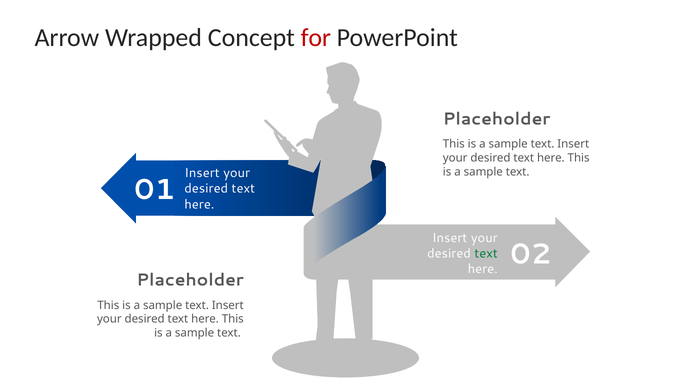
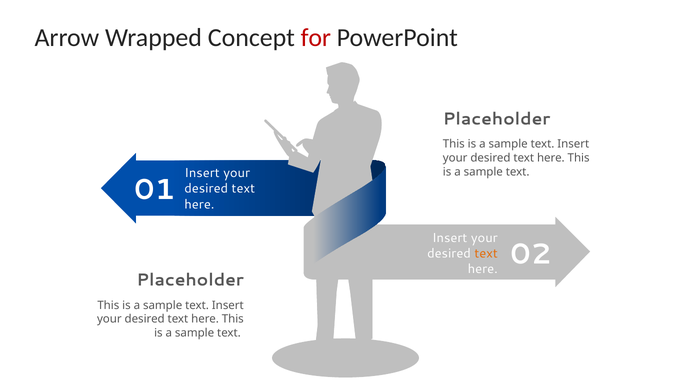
text at (486, 253) colour: green -> orange
